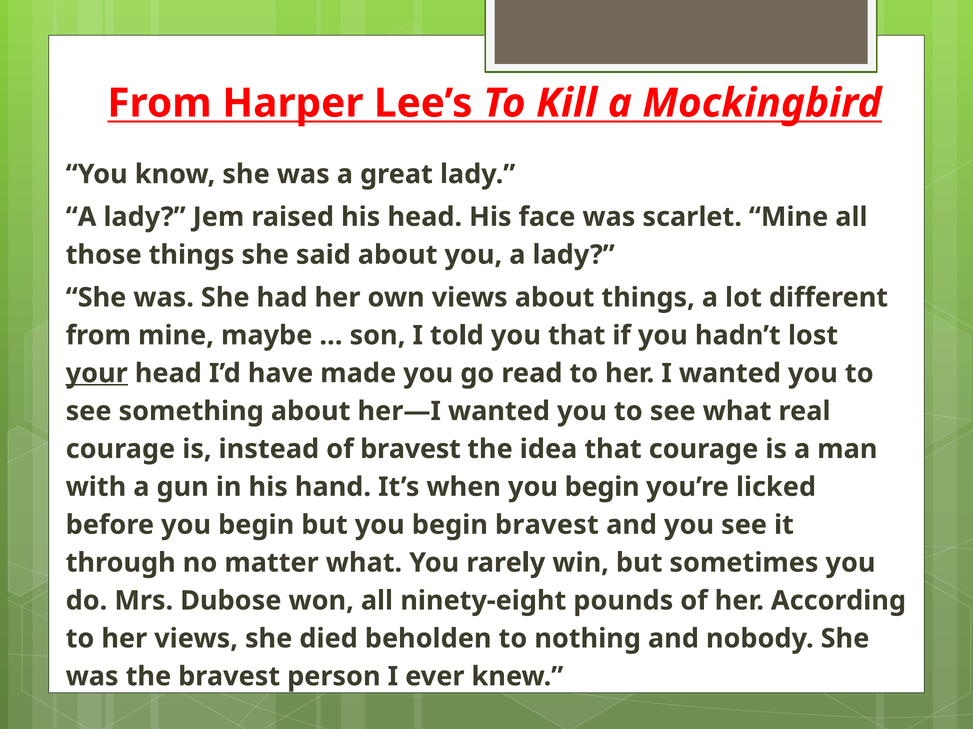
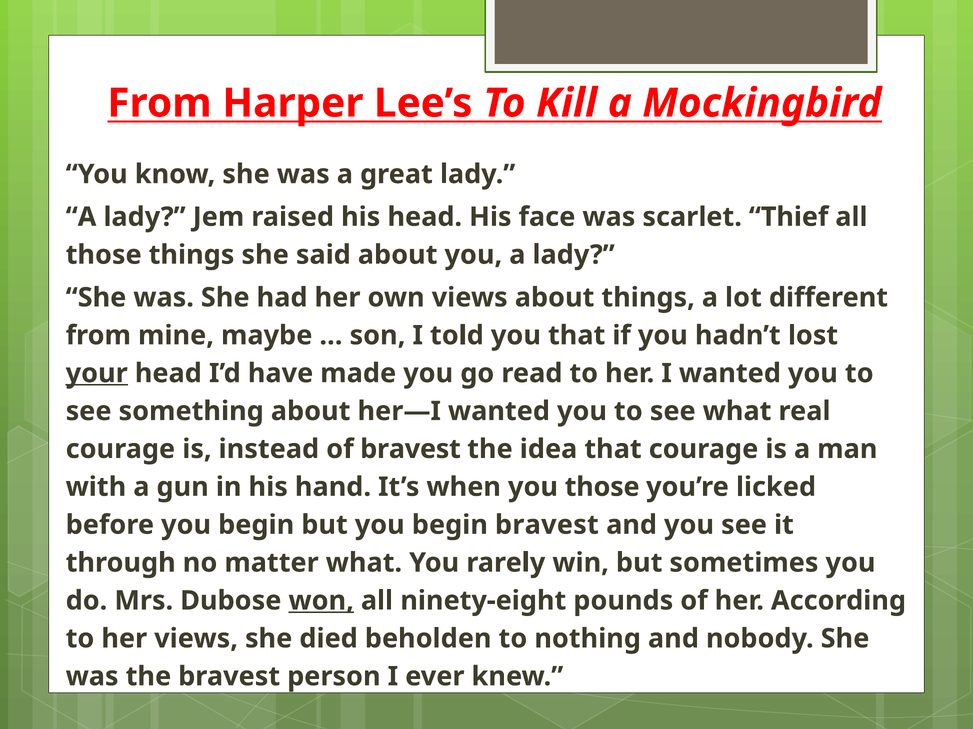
scarlet Mine: Mine -> Thief
when you begin: begin -> those
won underline: none -> present
